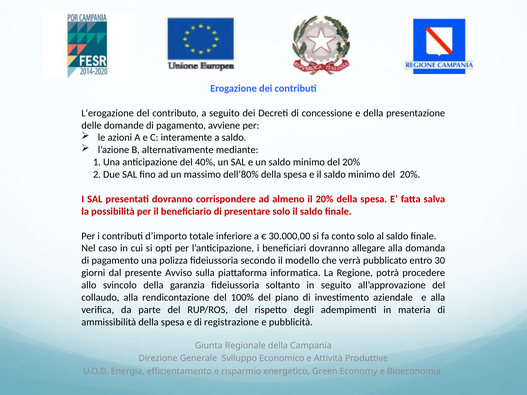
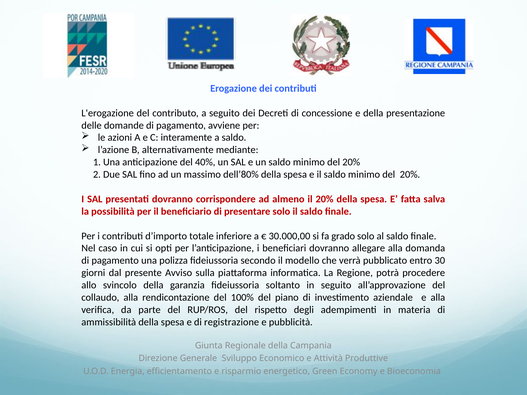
conto: conto -> grado
